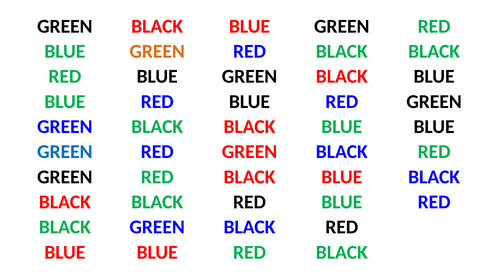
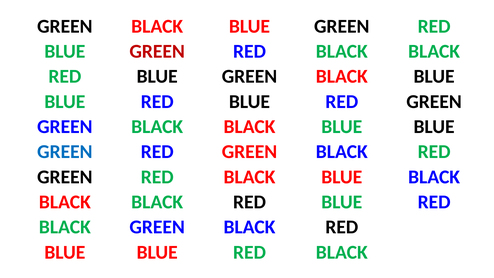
GREEN at (157, 51) colour: orange -> red
